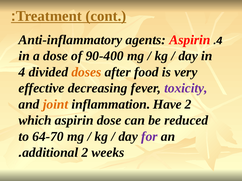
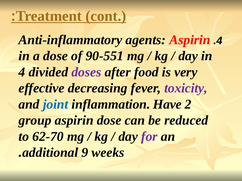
90-400: 90-400 -> 90-551
doses colour: orange -> purple
joint colour: orange -> blue
which: which -> group
64-70: 64-70 -> 62-70
additional 2: 2 -> 9
